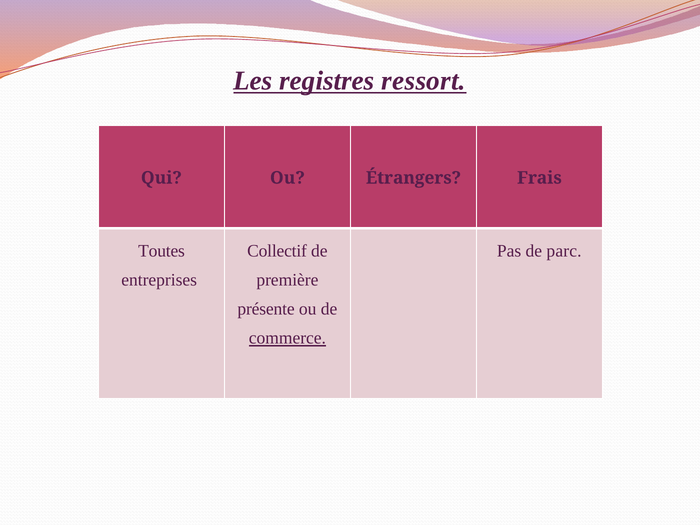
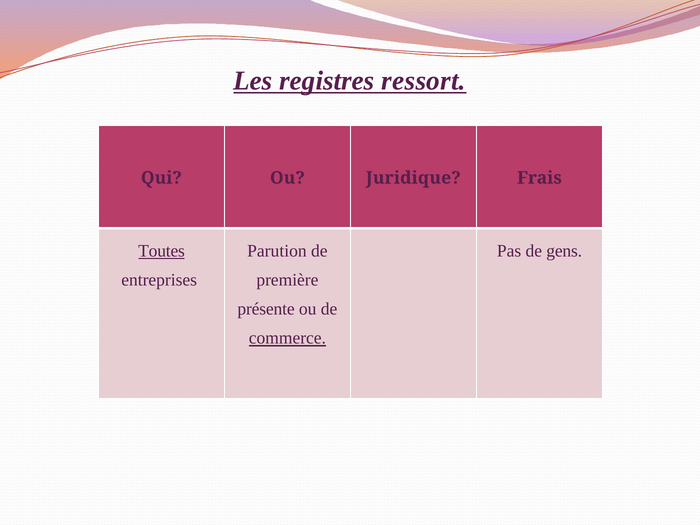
Étrangers: Étrangers -> Juridique
Toutes underline: none -> present
Collectif: Collectif -> Parution
parc: parc -> gens
